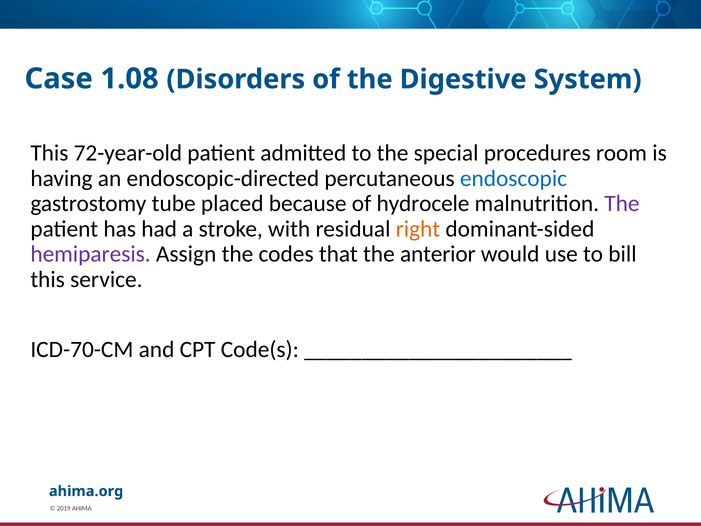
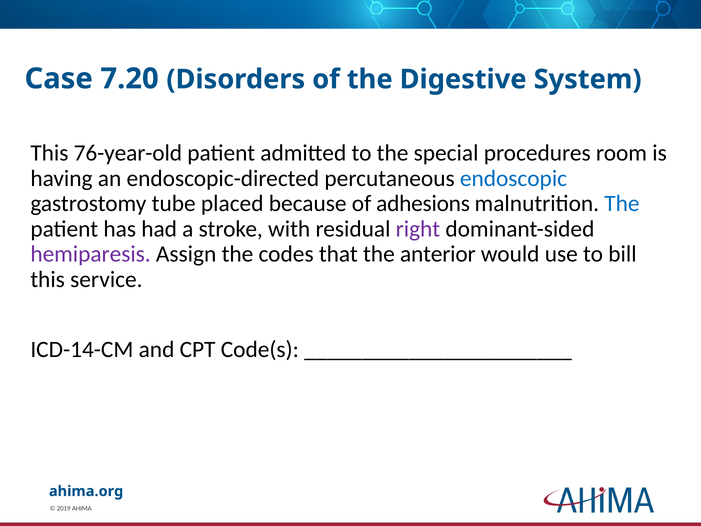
1.08: 1.08 -> 7.20
72-year-old: 72-year-old -> 76-year-old
hydrocele: hydrocele -> adhesions
The at (622, 204) colour: purple -> blue
right colour: orange -> purple
ICD-70-CM: ICD-70-CM -> ICD-14-CM
